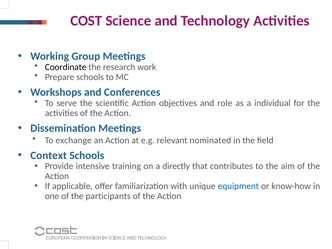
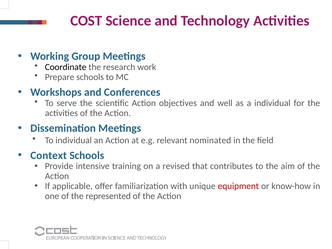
role: role -> well
To exchange: exchange -> individual
directly: directly -> revised
equipment colour: blue -> red
participants: participants -> represented
